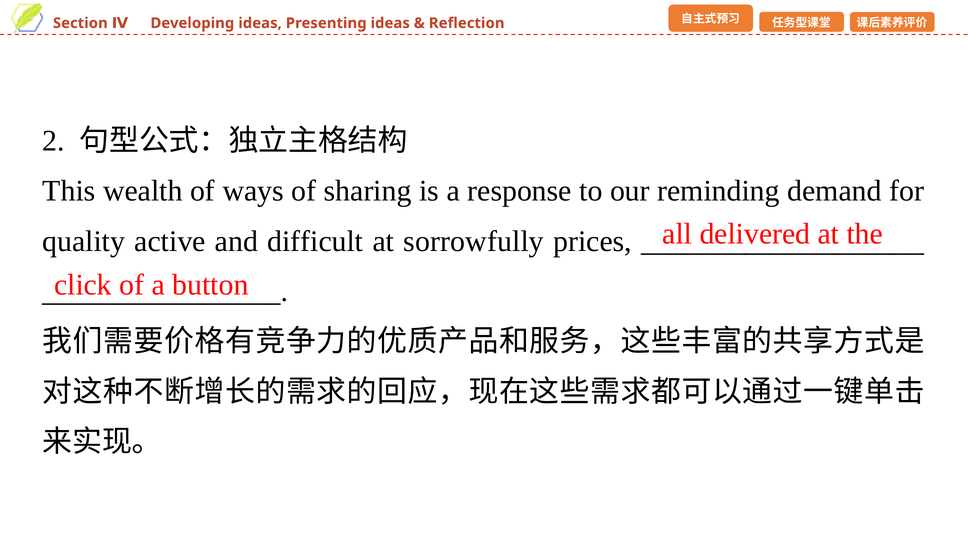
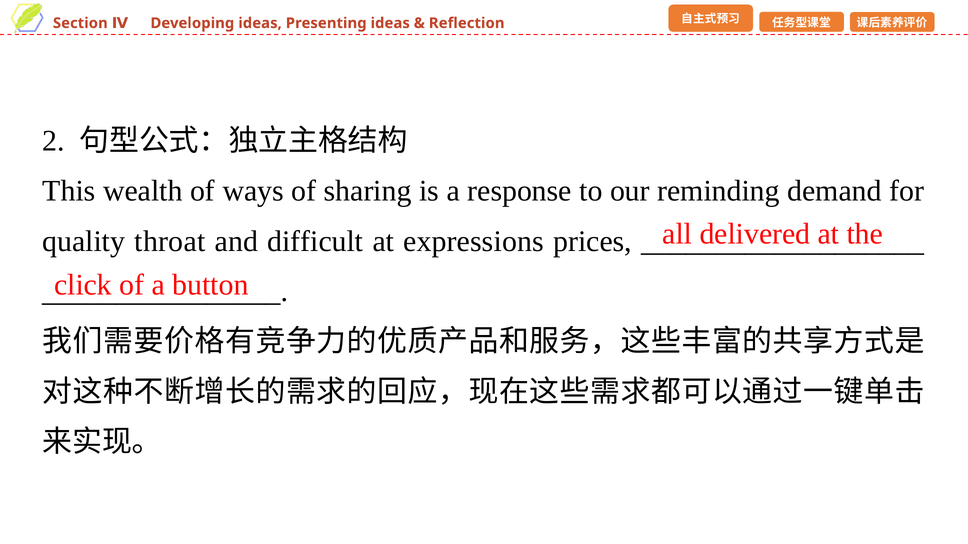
active: active -> throat
sorrowfully: sorrowfully -> expressions
